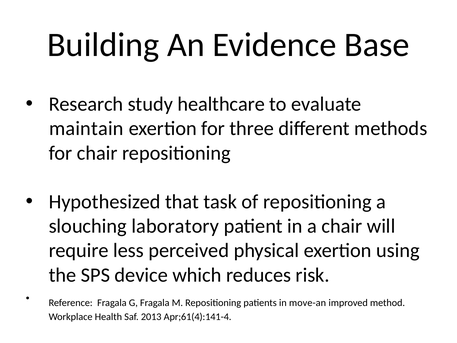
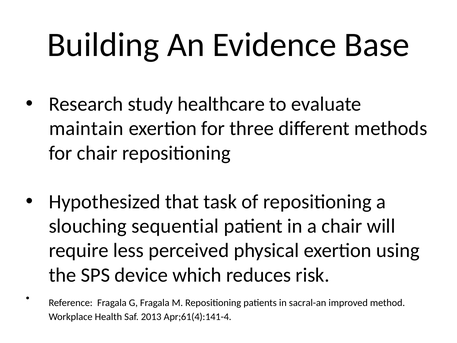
laboratory: laboratory -> sequential
move-an: move-an -> sacral-an
